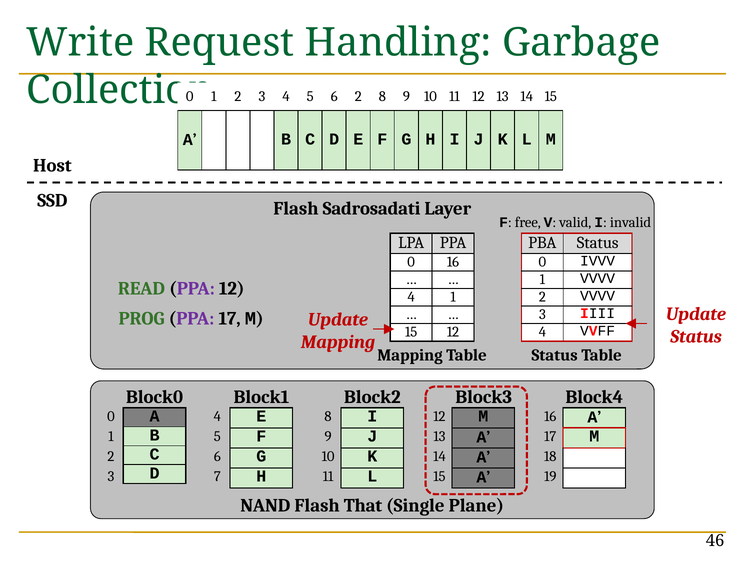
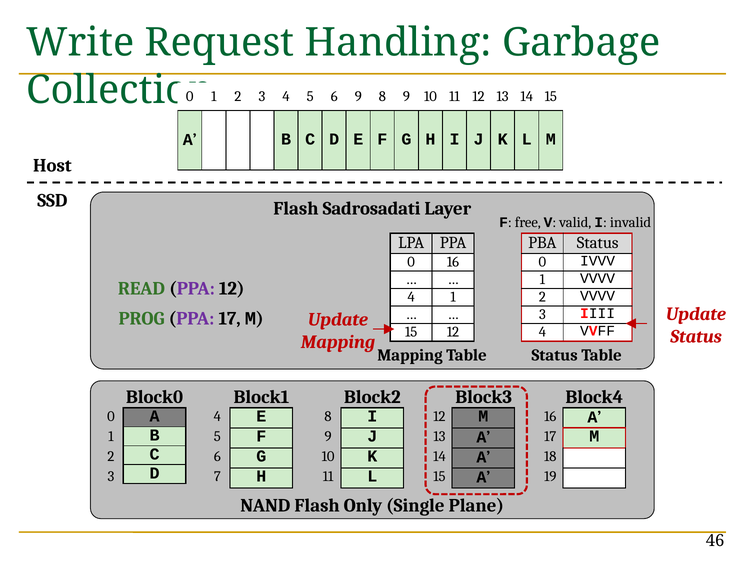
6 2: 2 -> 9
That: That -> Only
